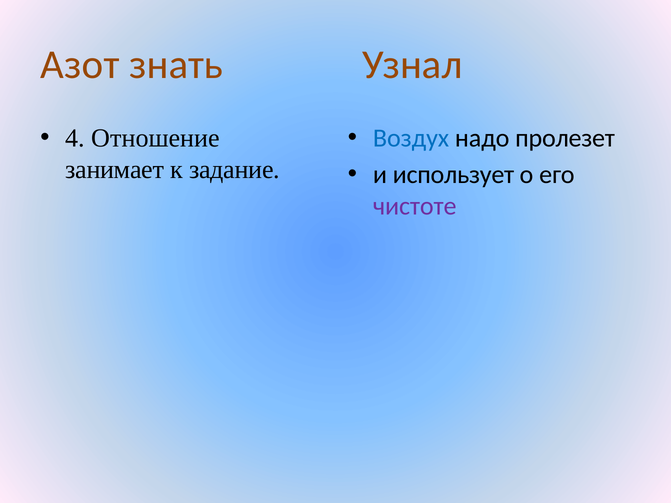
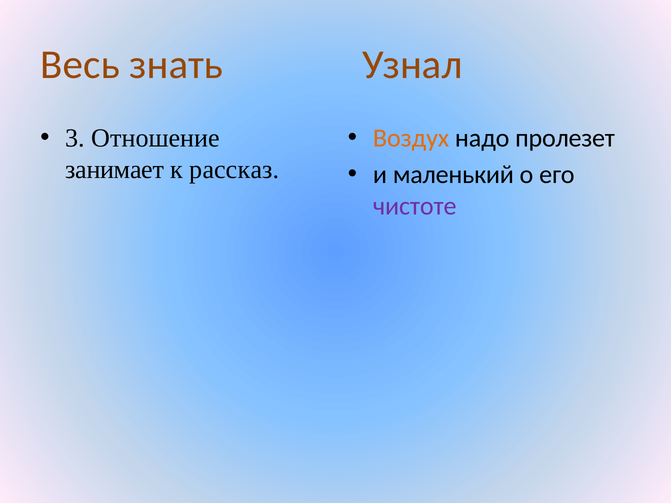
Азот: Азот -> Весь
4: 4 -> 3
Воздух colour: blue -> orange
задание: задание -> рассказ
использует: использует -> маленький
